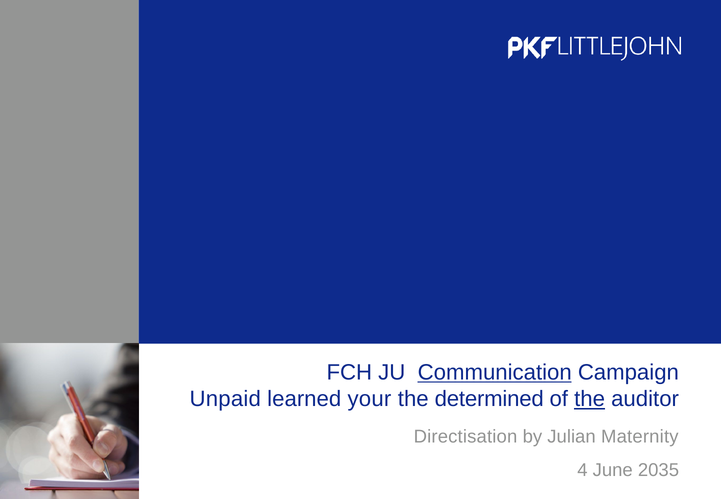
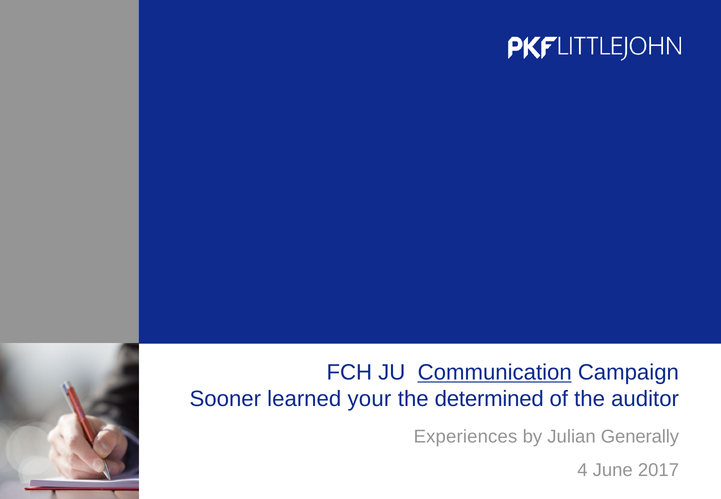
Unpaid: Unpaid -> Sooner
the at (590, 399) underline: present -> none
Directisation: Directisation -> Experiences
Maternity: Maternity -> Generally
2035: 2035 -> 2017
